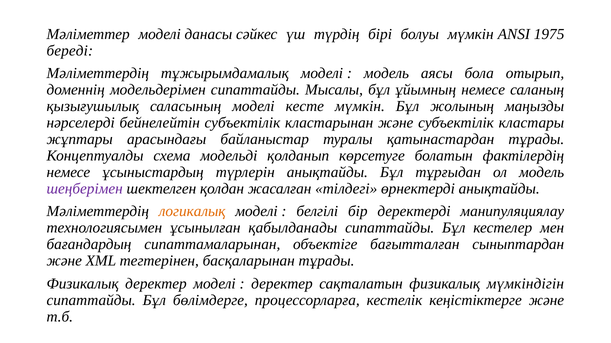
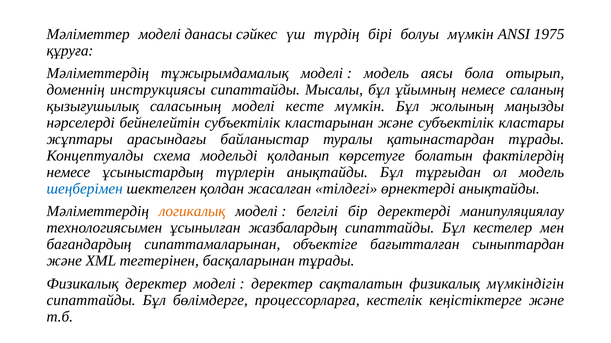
береді: береді -> құруға
модельдерімен: модельдерімен -> инструкциясы
шеңберімен colour: purple -> blue
қабылданады: қабылданады -> жазбалардың
